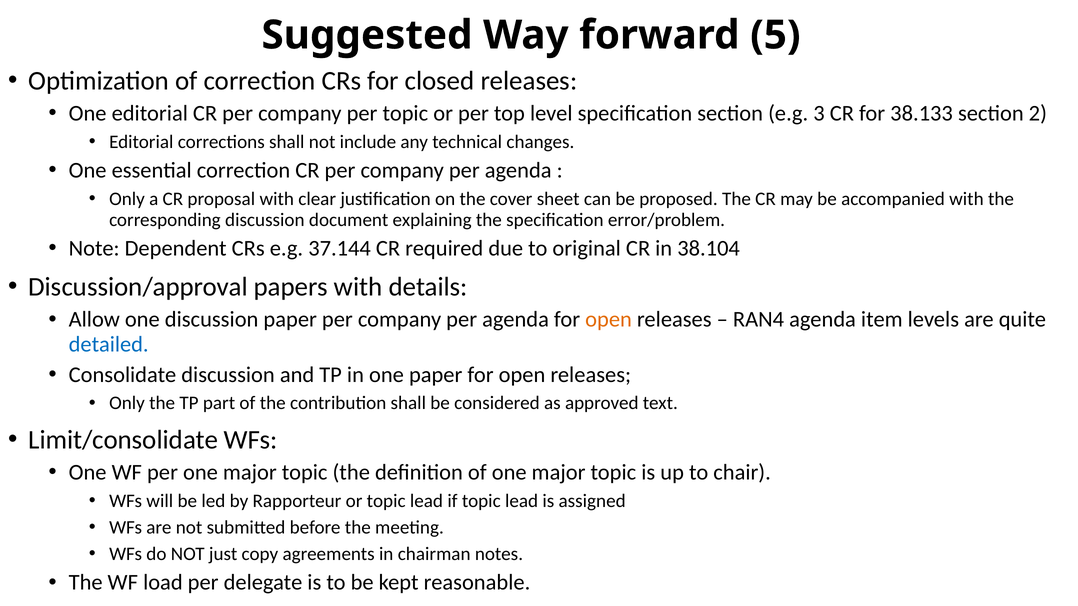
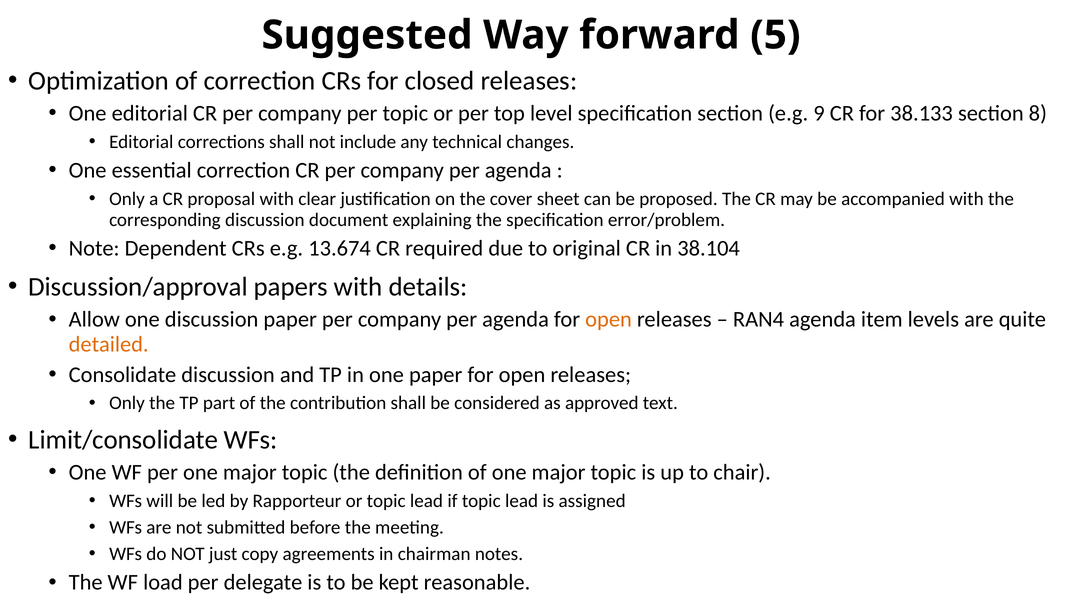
3: 3 -> 9
2: 2 -> 8
37.144: 37.144 -> 13.674
detailed colour: blue -> orange
